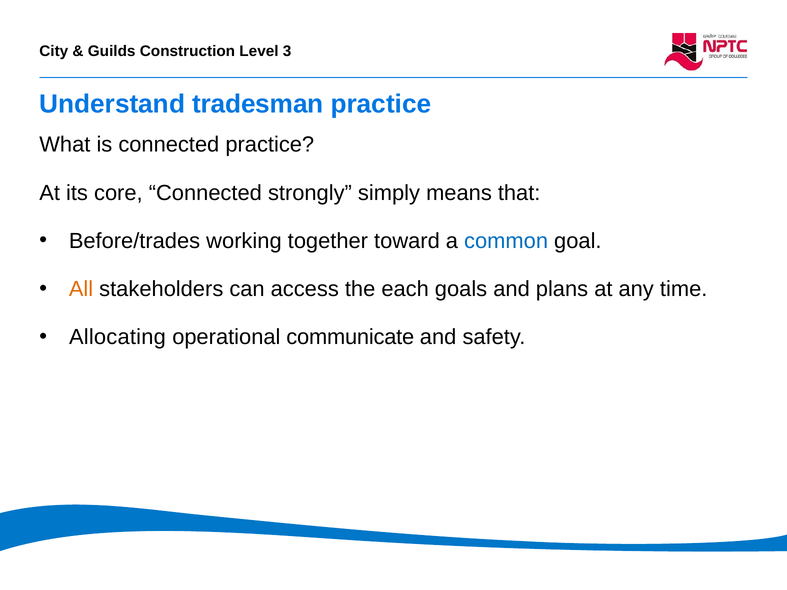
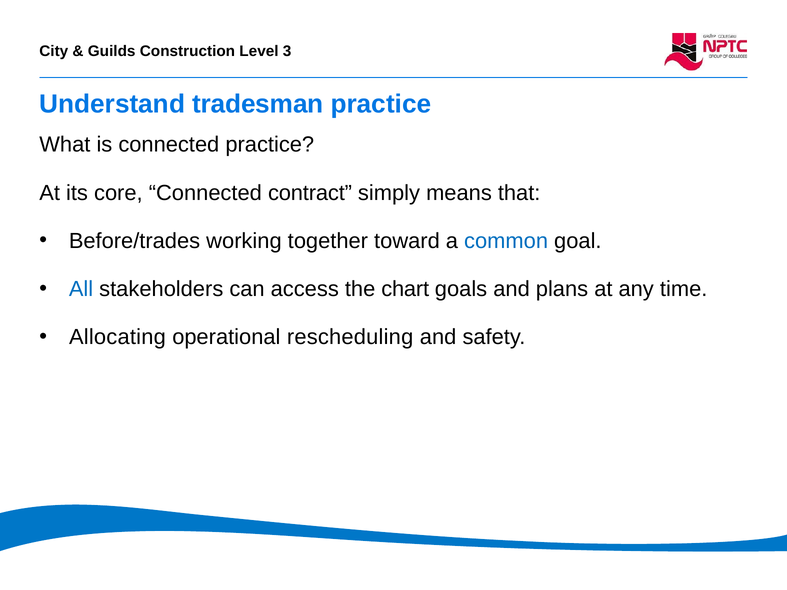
strongly: strongly -> contract
All colour: orange -> blue
each: each -> chart
communicate: communicate -> rescheduling
